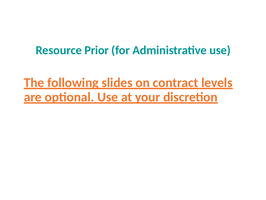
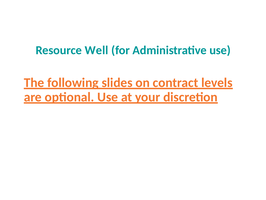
Prior: Prior -> Well
